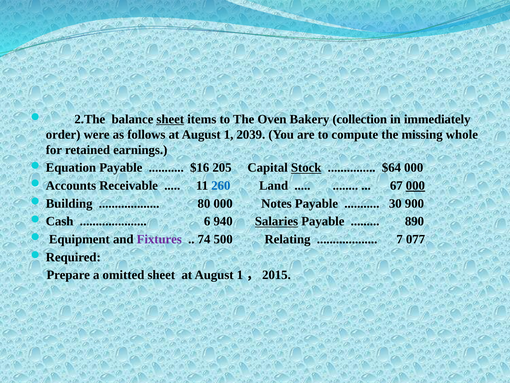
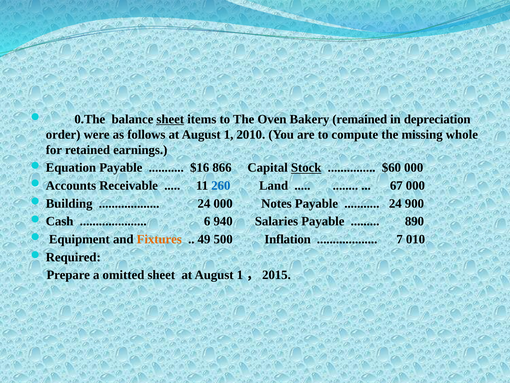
2.The: 2.The -> 0.The
collection: collection -> remained
immediately: immediately -> depreciation
2039: 2039 -> 2010
205: 205 -> 866
$64: $64 -> $60
000 at (415, 185) underline: present -> none
80 at (204, 203): 80 -> 24
30 at (395, 203): 30 -> 24
Salaries underline: present -> none
Fixtures colour: purple -> orange
74: 74 -> 49
Relating: Relating -> Inflation
077: 077 -> 010
